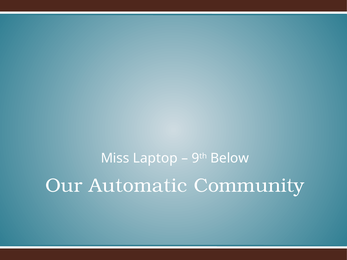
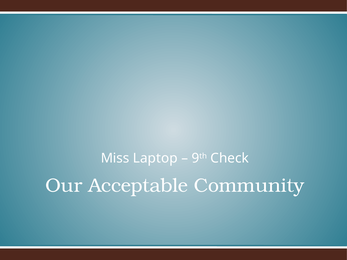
Below: Below -> Check
Automatic: Automatic -> Acceptable
